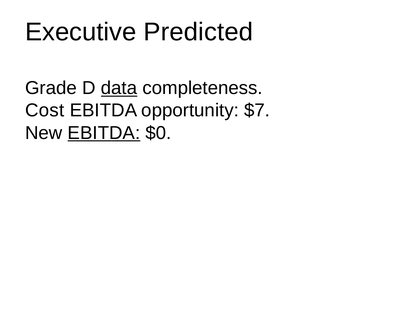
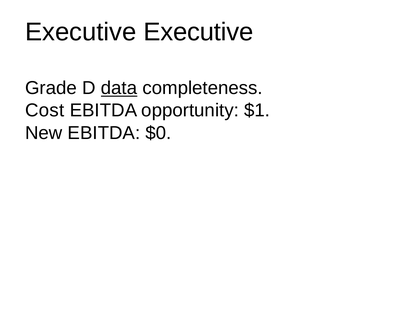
Executive Predicted: Predicted -> Executive
$7: $7 -> $1
EBITDA at (104, 133) underline: present -> none
